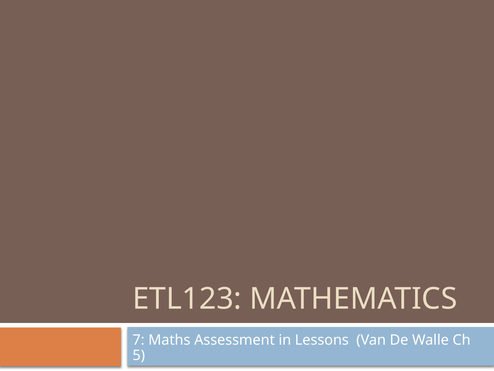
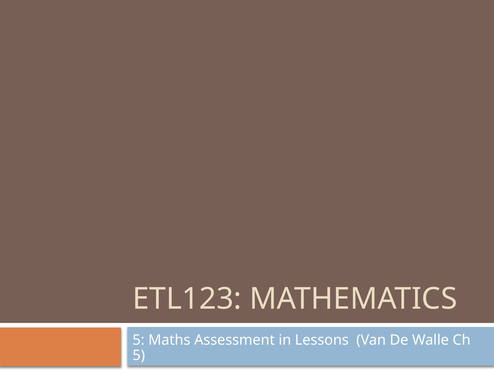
7 at (139, 339): 7 -> 5
